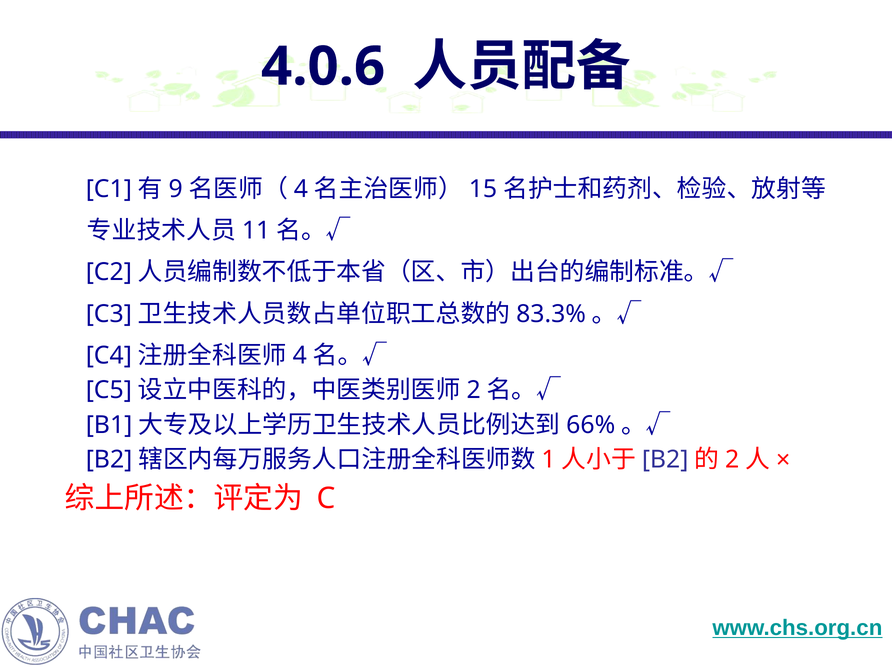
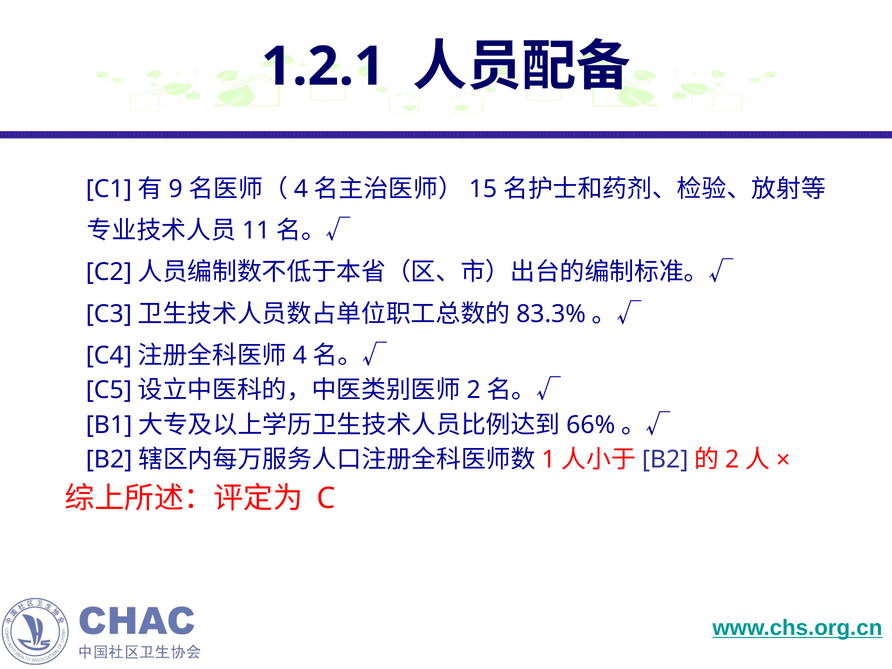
4.0.6: 4.0.6 -> 1.2.1
